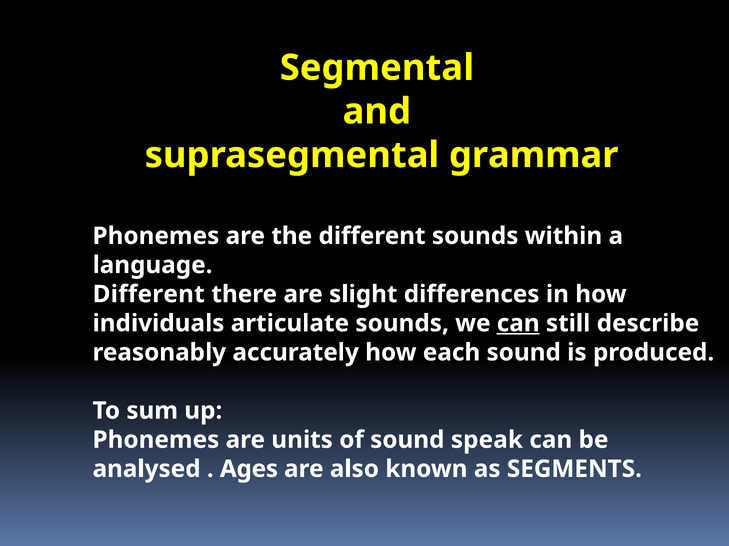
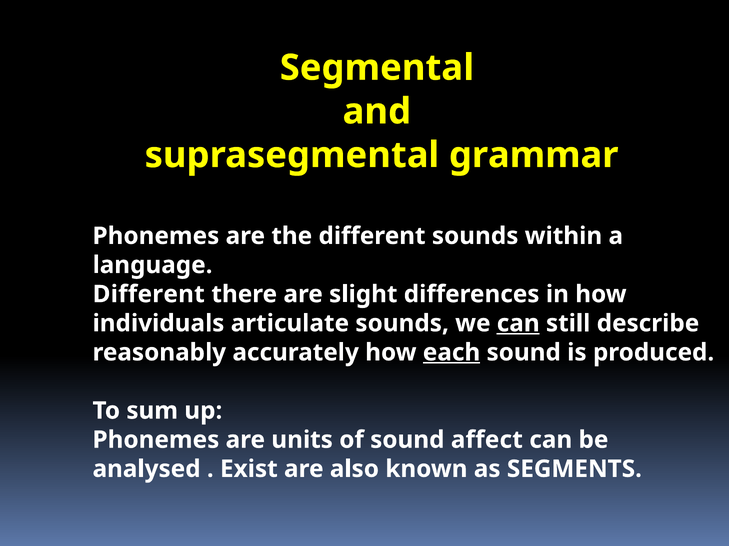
each underline: none -> present
speak: speak -> affect
Ages: Ages -> Exist
